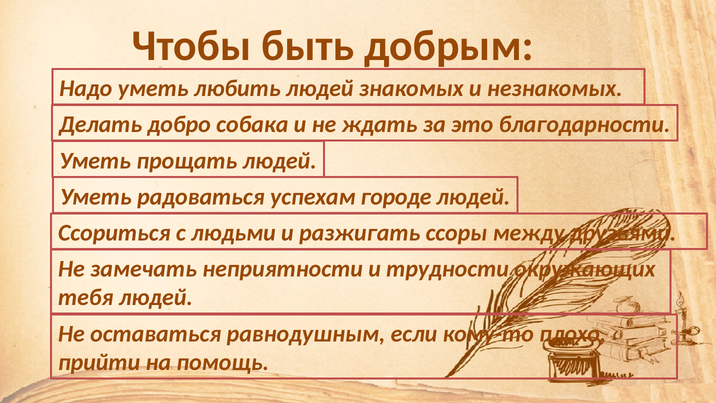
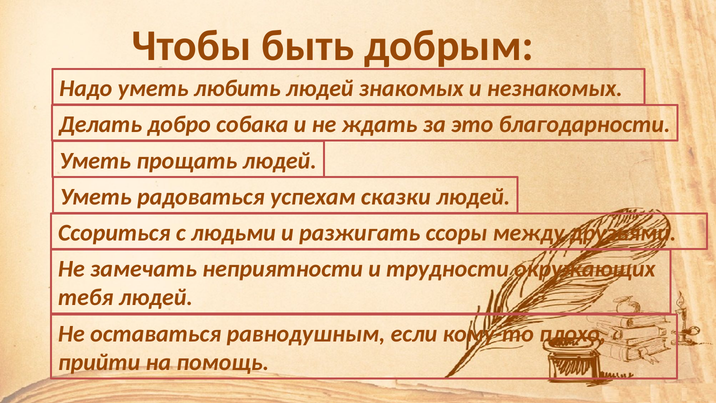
городе: городе -> сказки
